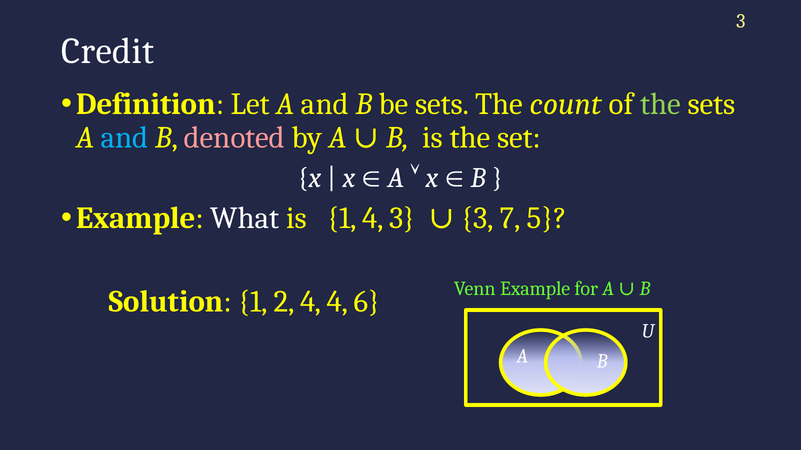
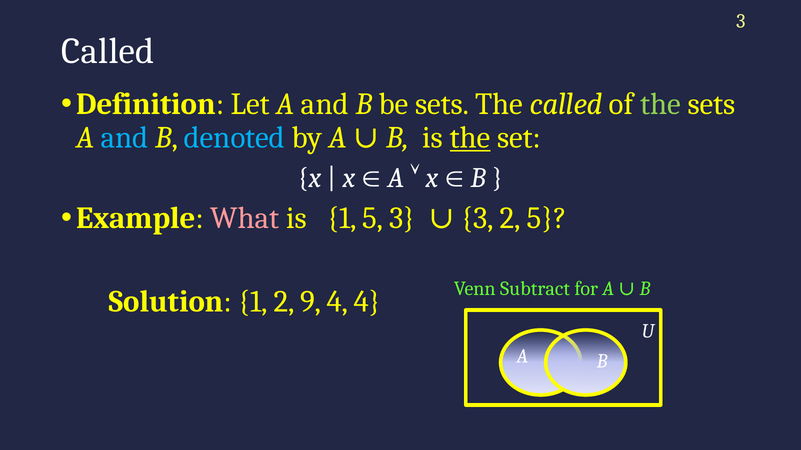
Credit at (108, 51): Credit -> Called
The count: count -> called
denoted colour: pink -> light blue
the at (470, 138) underline: none -> present
What colour: white -> pink
1 4: 4 -> 5
3 7: 7 -> 2
Venn Example: Example -> Subtract
2 4: 4 -> 9
4 6: 6 -> 4
